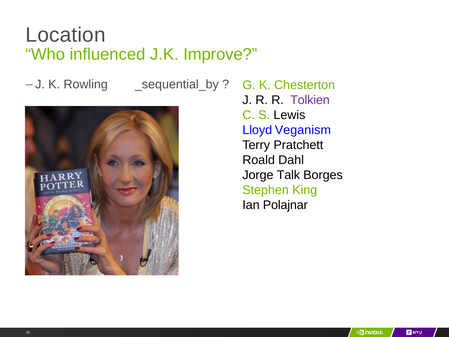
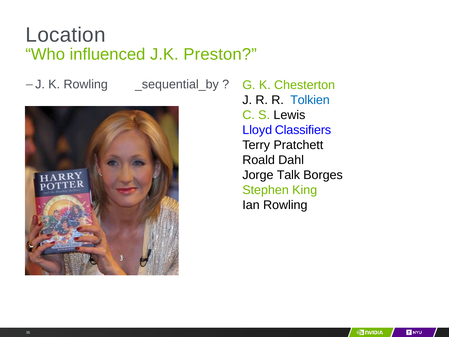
Improve: Improve -> Preston
Tolkien colour: purple -> blue
Veganism: Veganism -> Classifiers
Ian Polajnar: Polajnar -> Rowling
